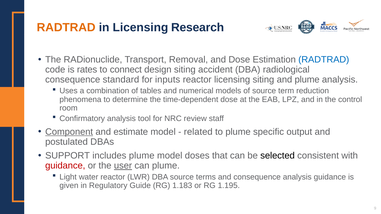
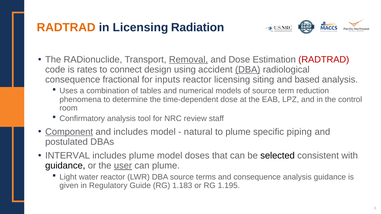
Research: Research -> Radiation
Removal underline: none -> present
RADTRAD at (324, 60) colour: blue -> red
design siting: siting -> using
DBA at (248, 70) underline: none -> present
standard: standard -> fractional
and plume: plume -> based
and estimate: estimate -> includes
related: related -> natural
output: output -> piping
SUPPORT: SUPPORT -> INTERVAL
guidance at (65, 166) colour: red -> black
